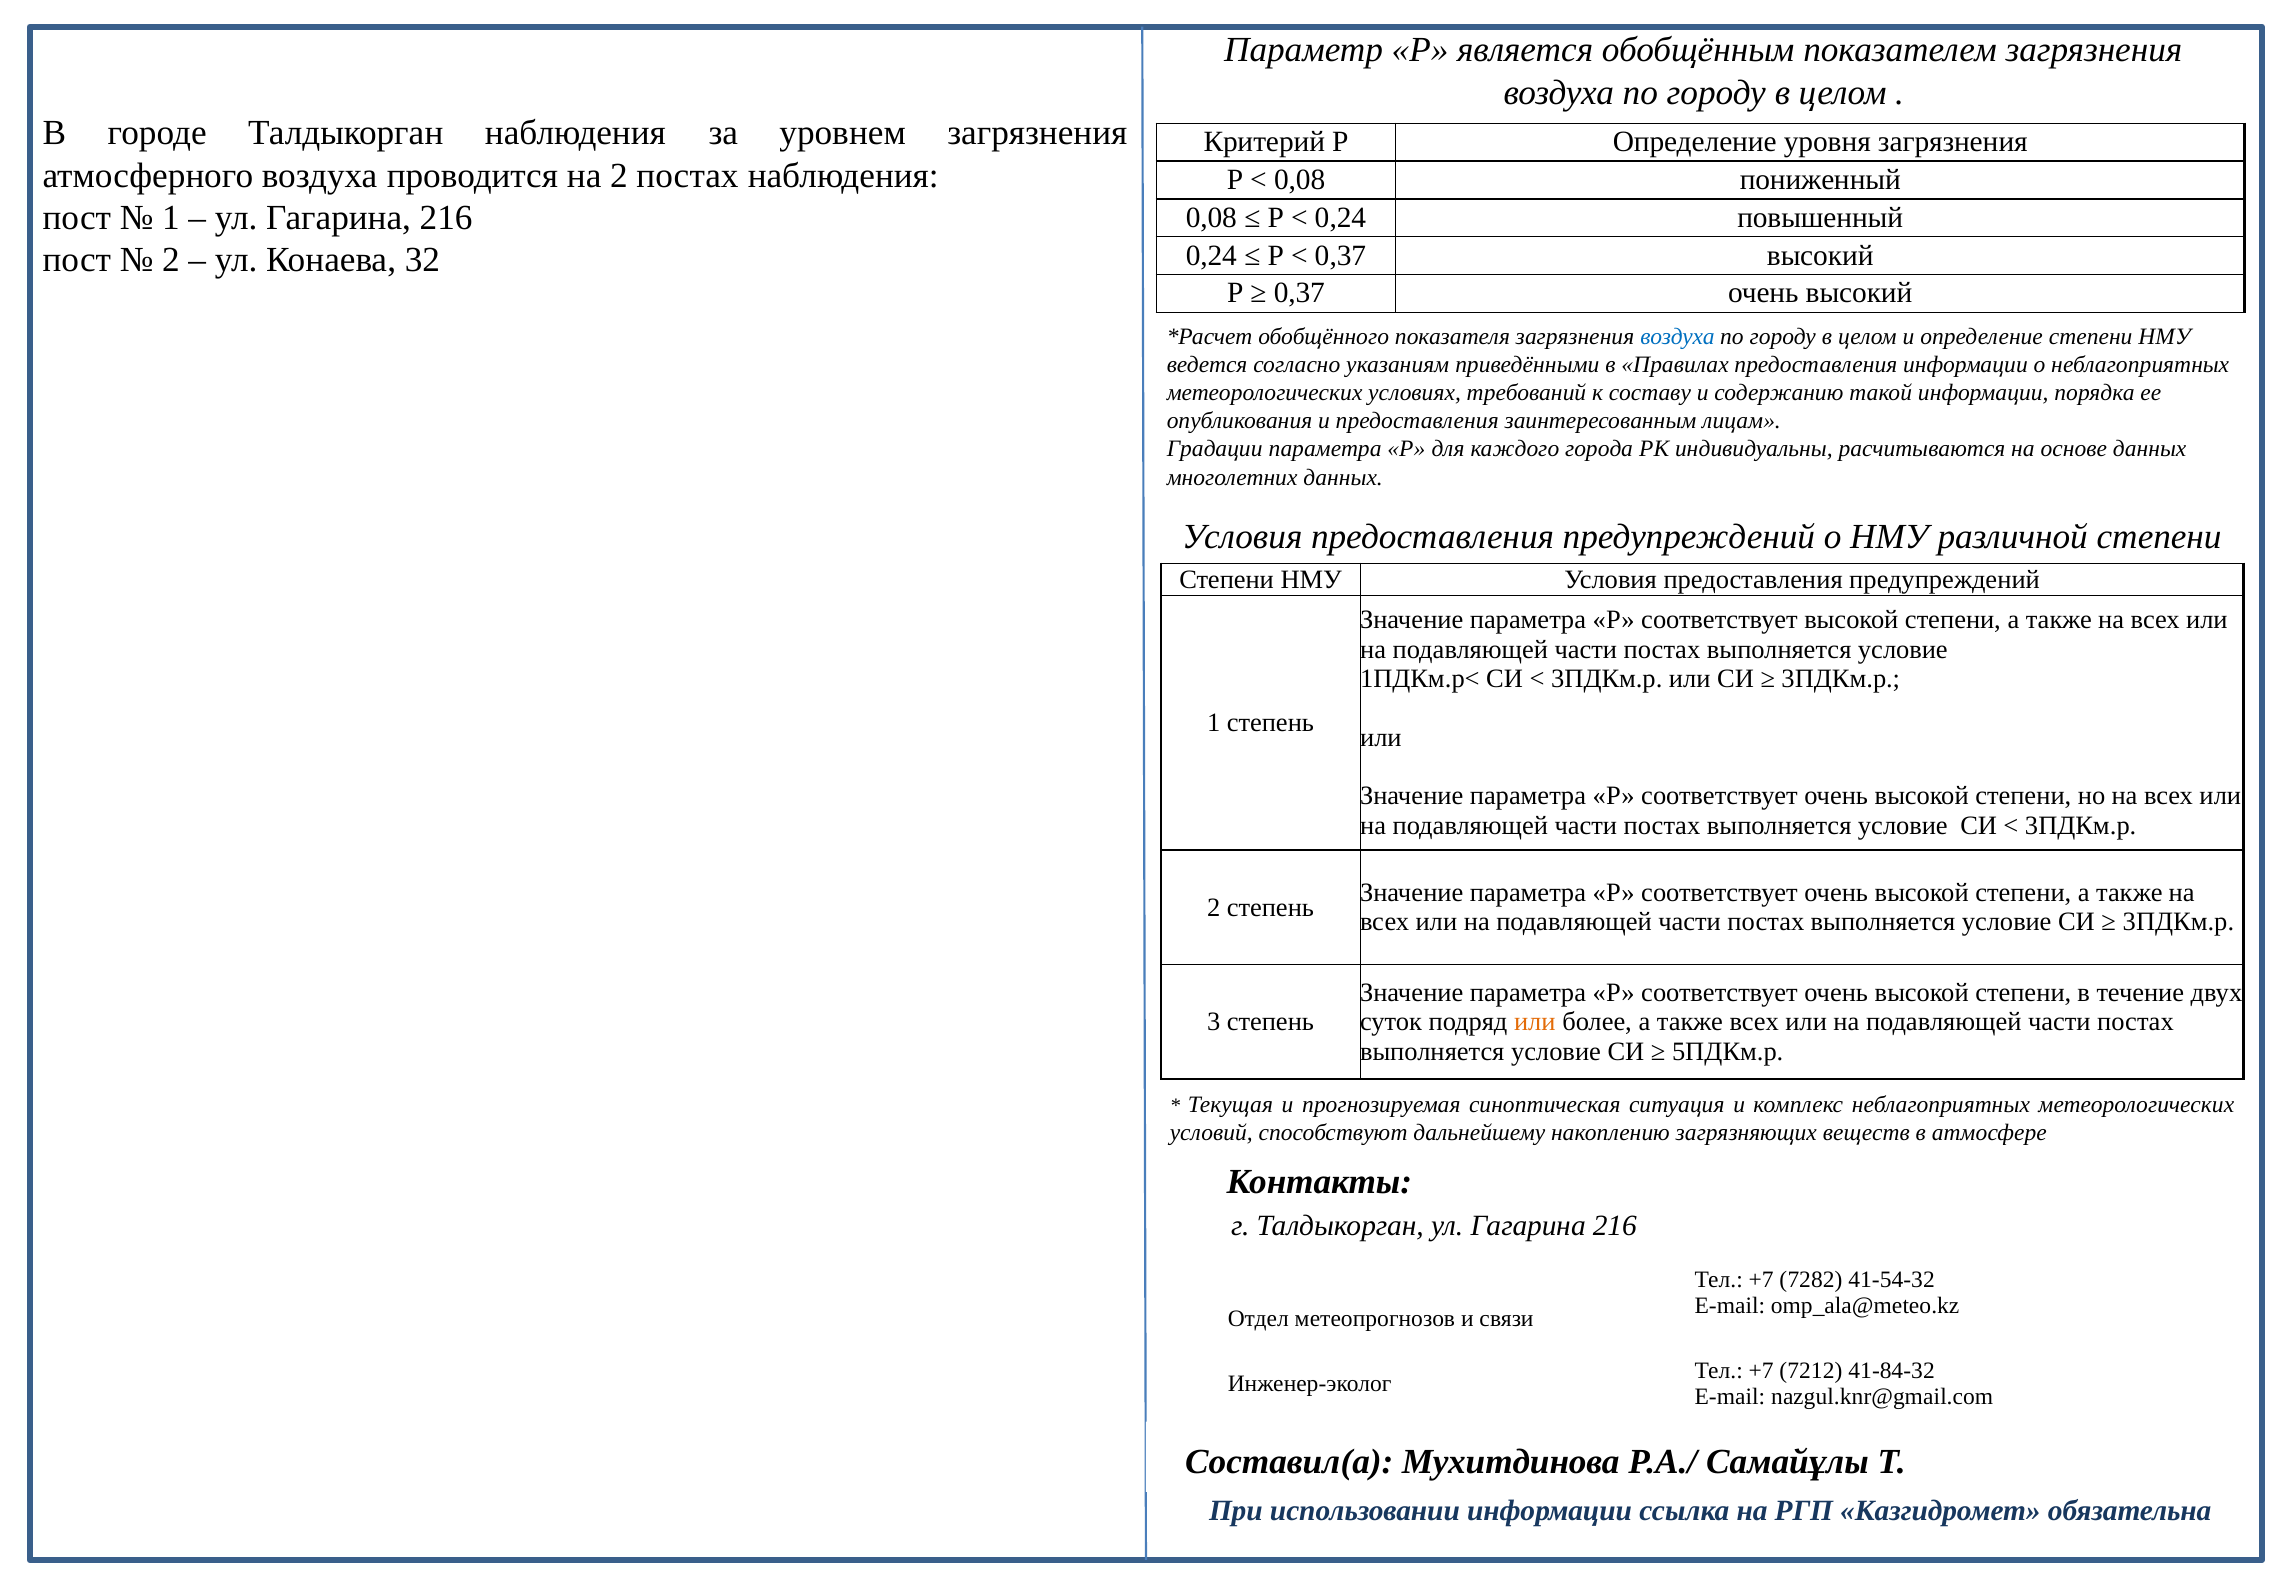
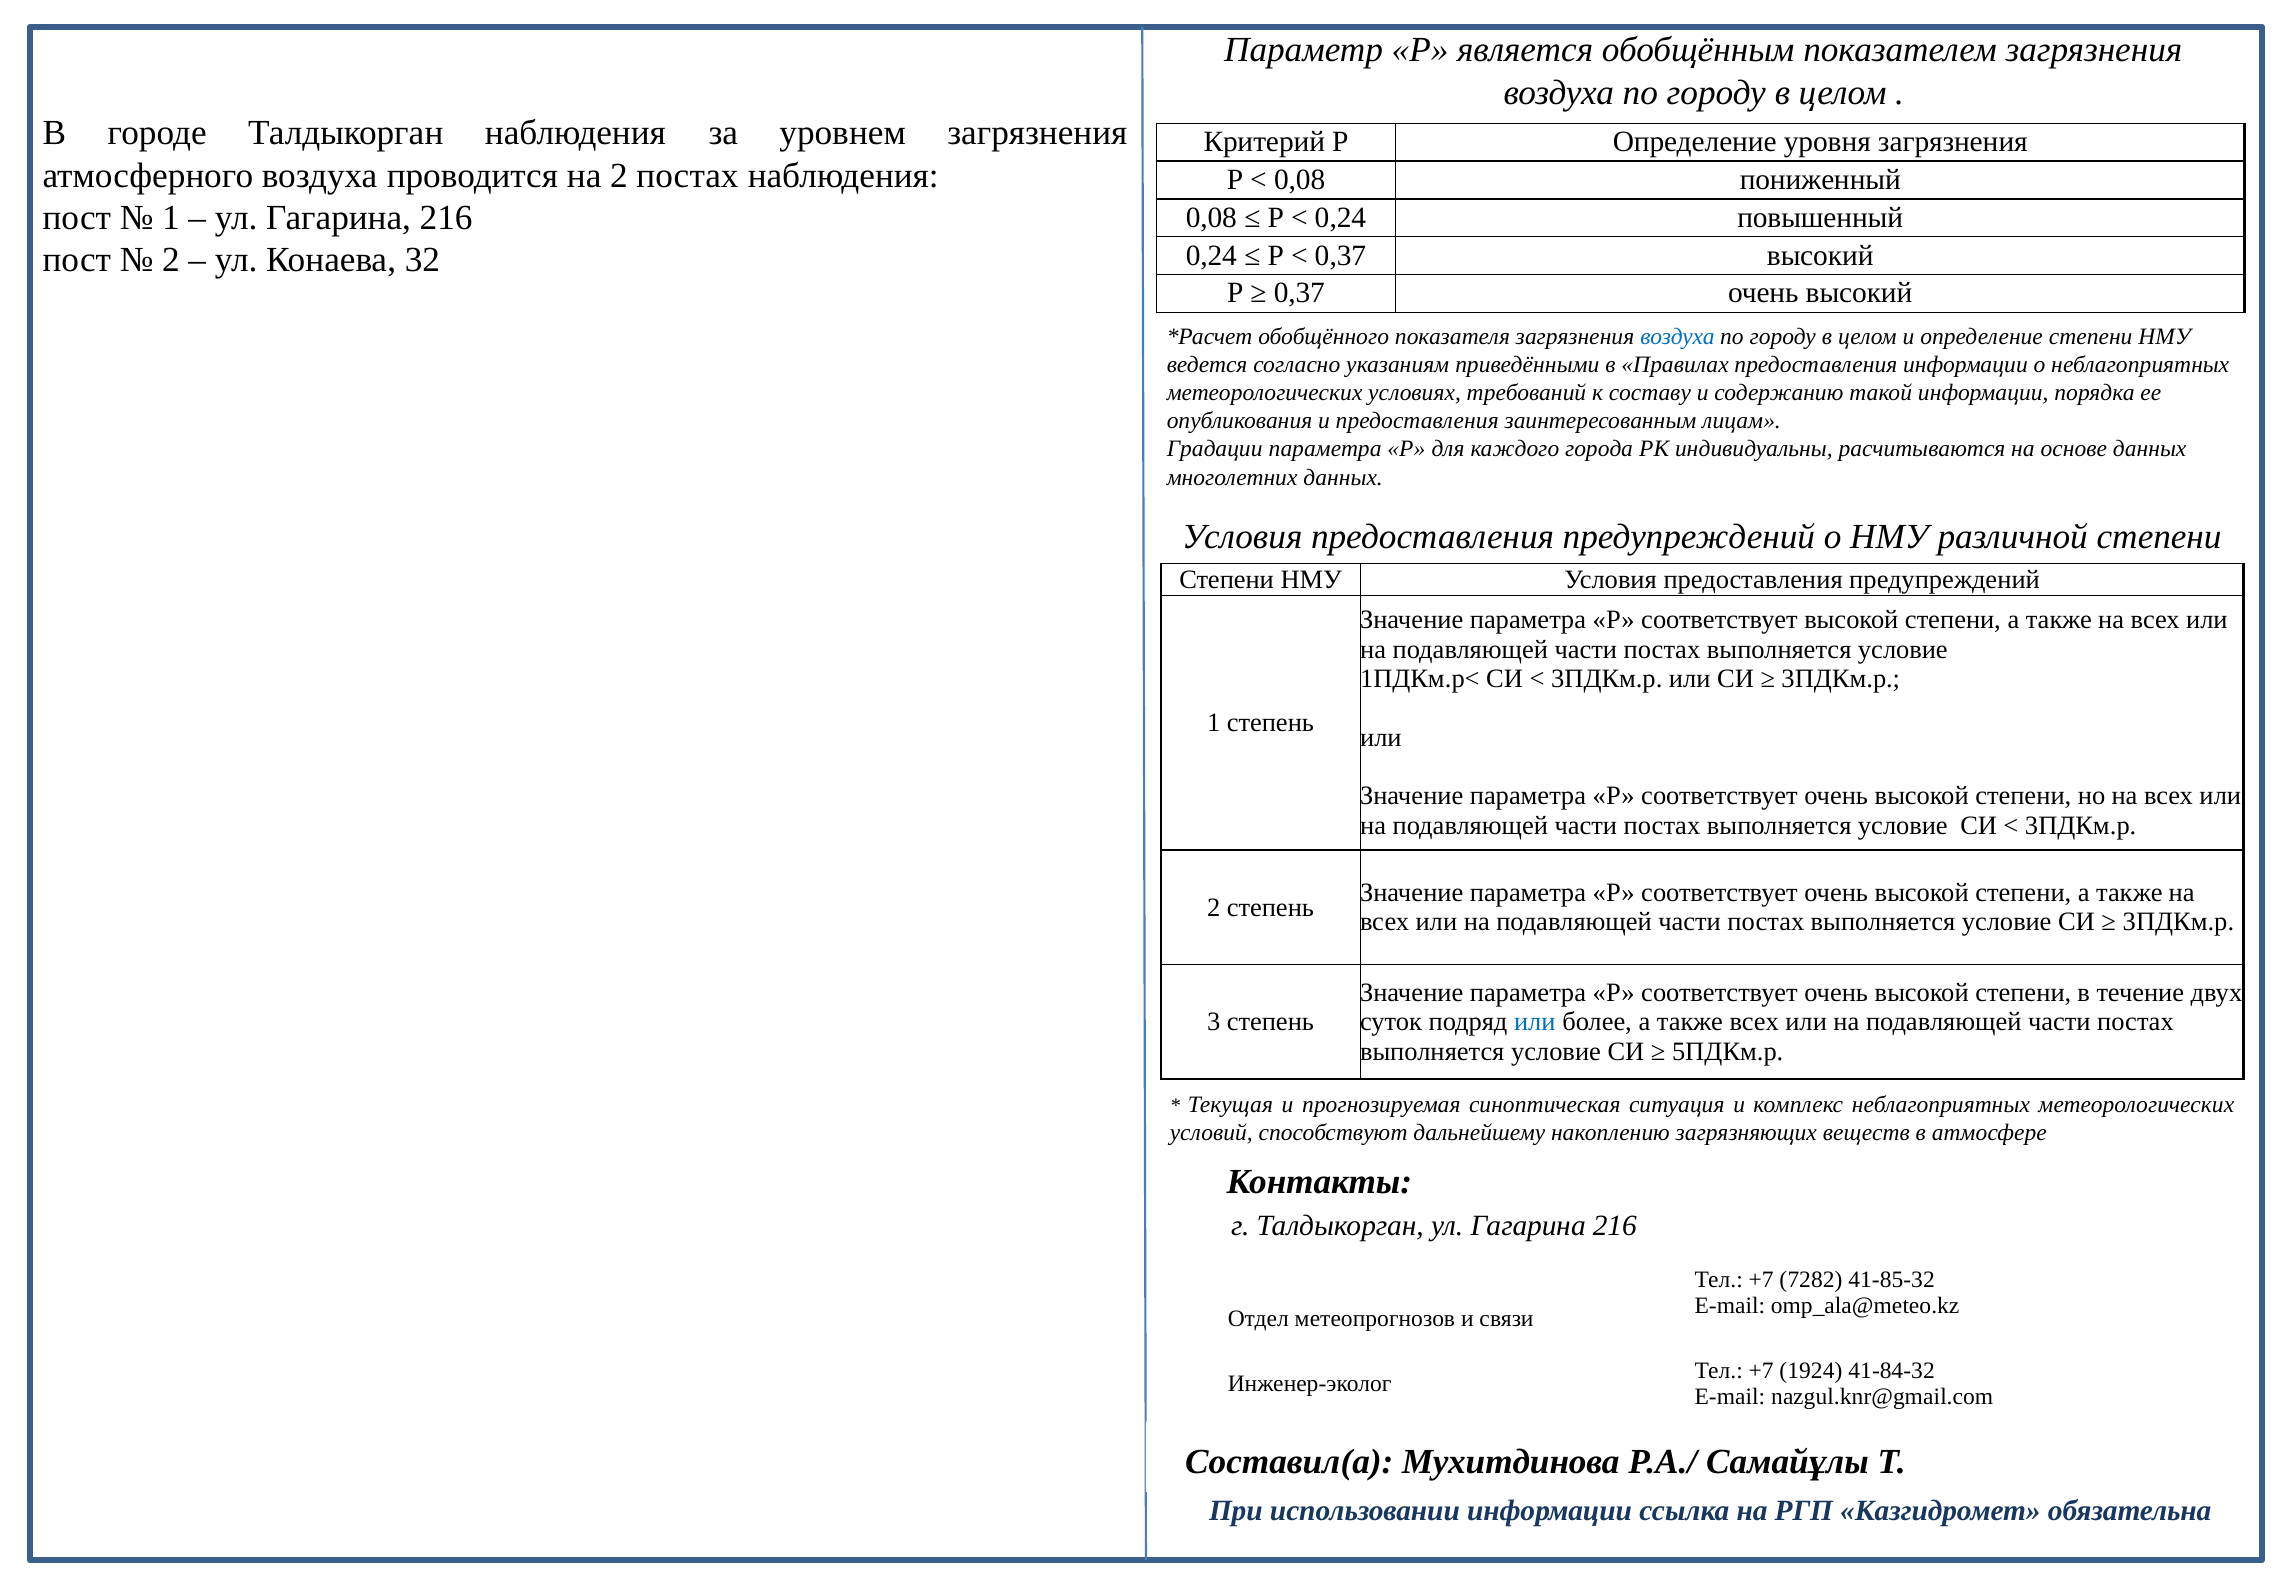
или at (1535, 1022) colour: orange -> blue
41-54-32: 41-54-32 -> 41-85-32
7212: 7212 -> 1924
